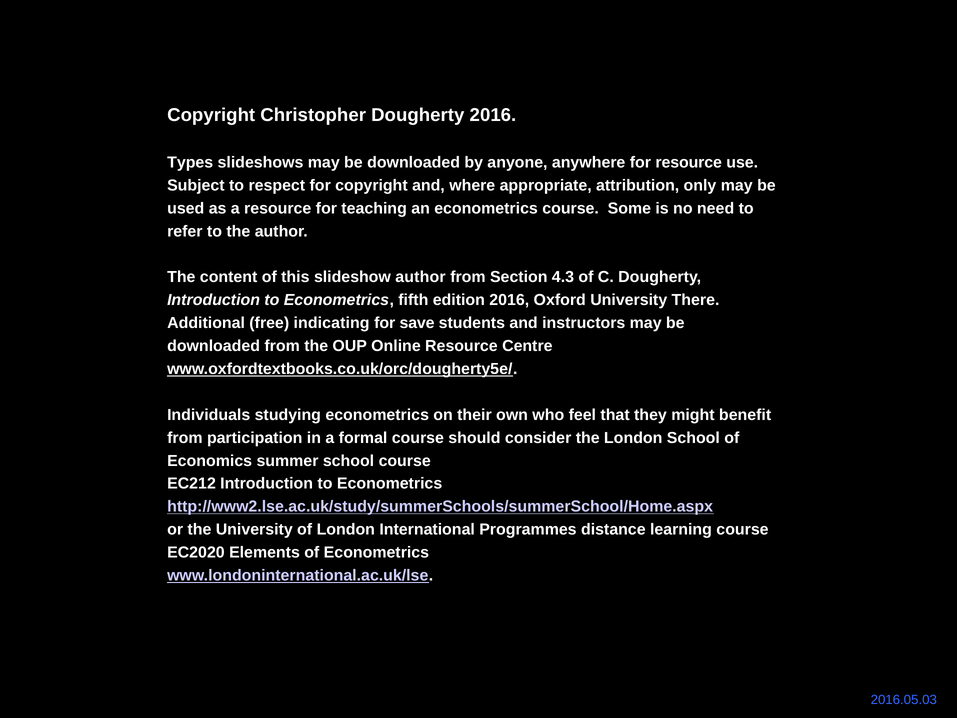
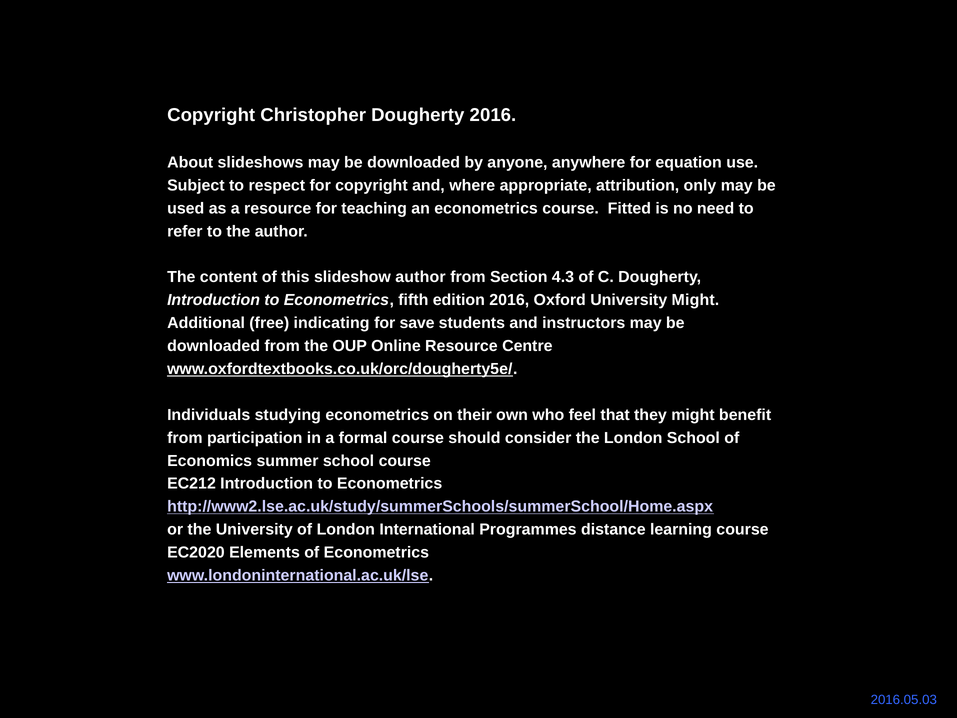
Types: Types -> About
for resource: resource -> equation
Some: Some -> Fitted
University There: There -> Might
